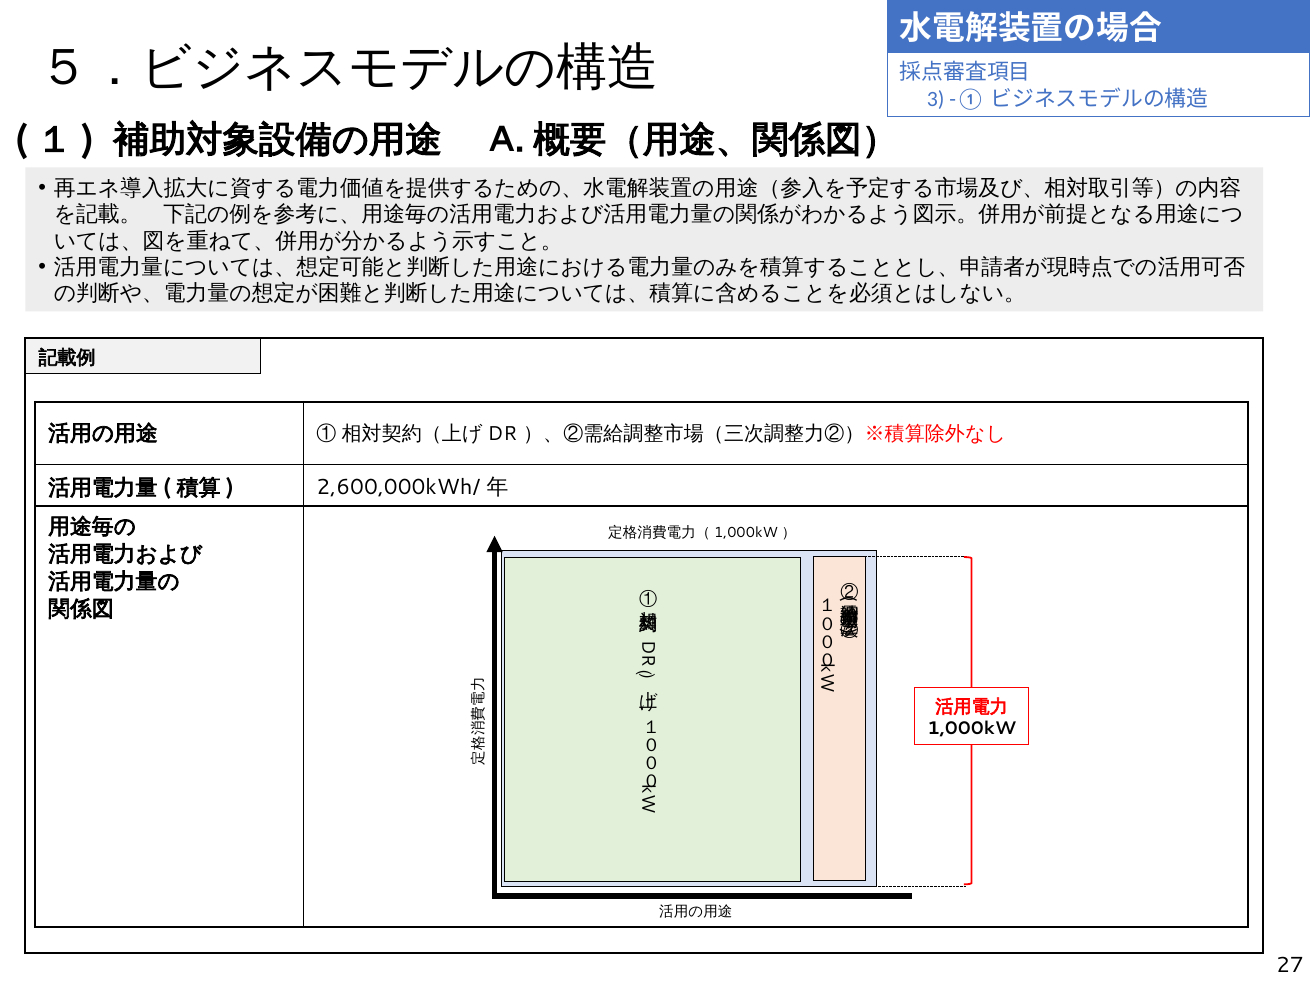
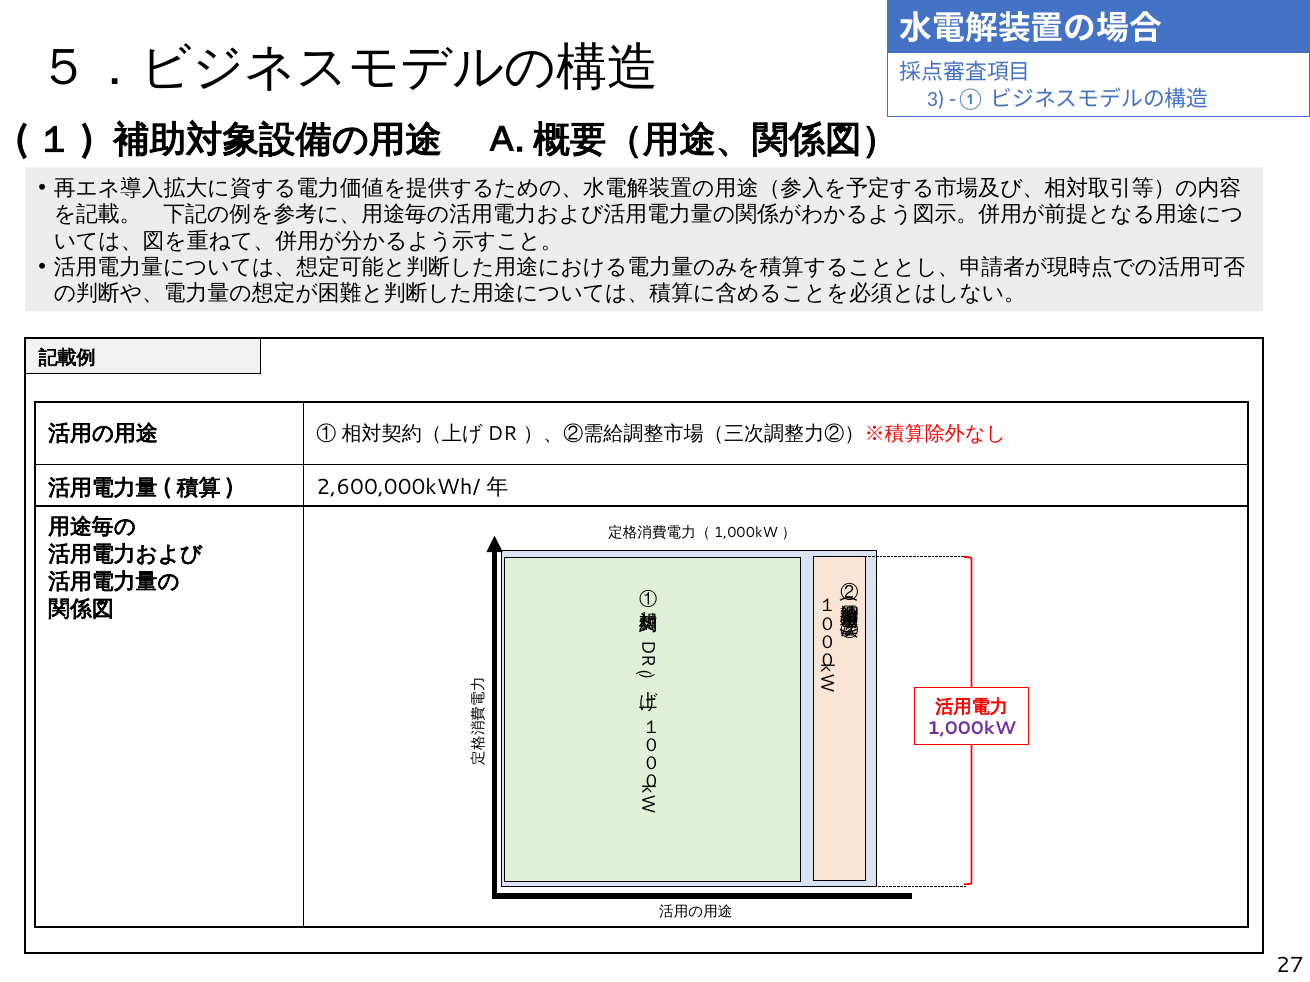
1,000kW colour: black -> purple
